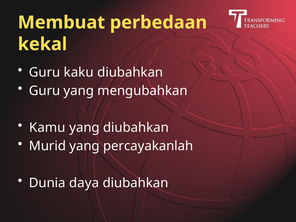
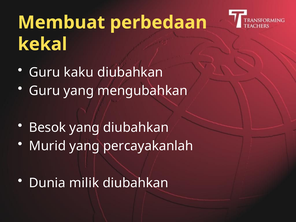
Kamu: Kamu -> Besok
daya: daya -> milik
